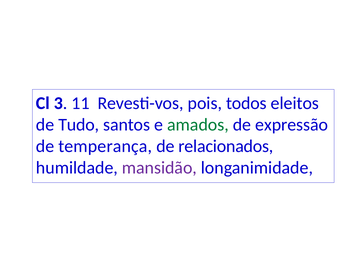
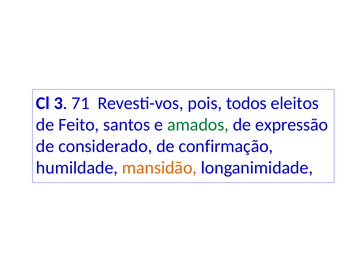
11: 11 -> 71
Tudo: Tudo -> Feito
temperança: temperança -> considerado
relacionados: relacionados -> confirmação
mansidão colour: purple -> orange
